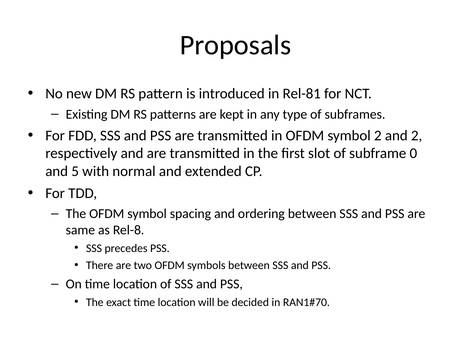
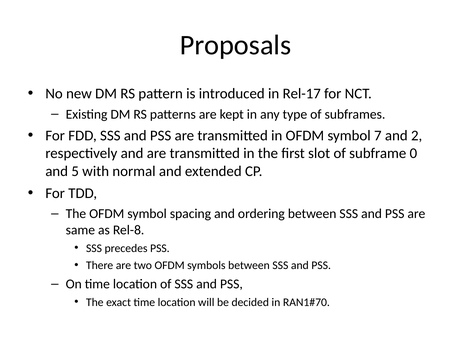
Rel-81: Rel-81 -> Rel-17
symbol 2: 2 -> 7
